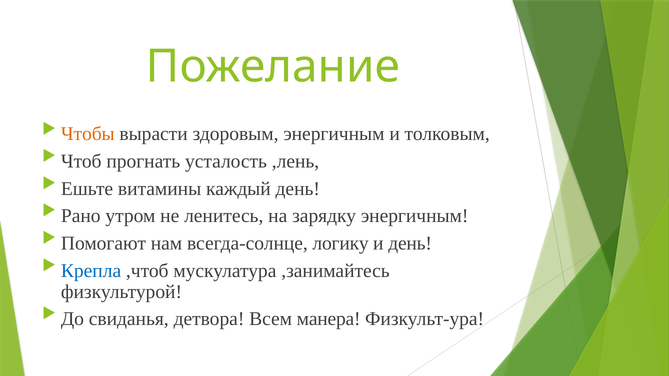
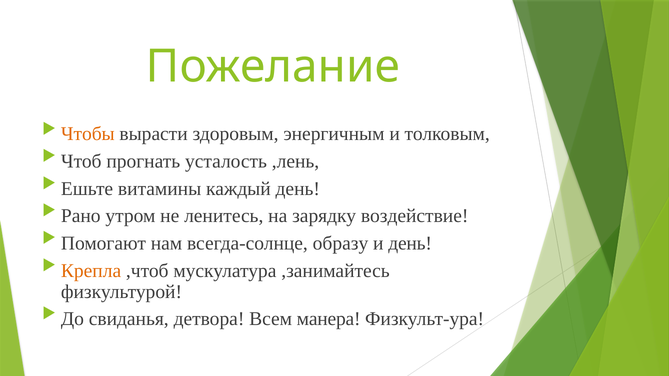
зарядку энергичным: энергичным -> воздействие
логику: логику -> образу
Крепла colour: blue -> orange
